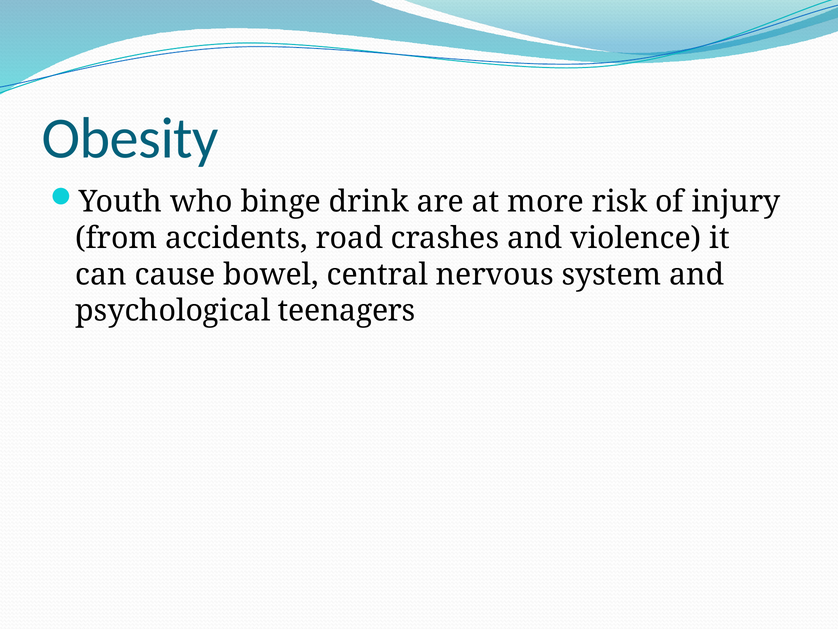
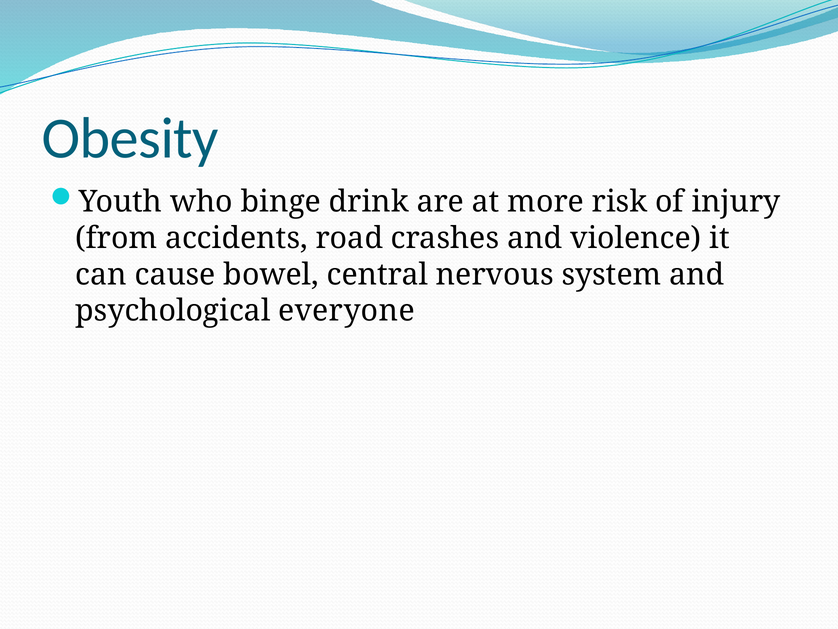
teenagers: teenagers -> everyone
